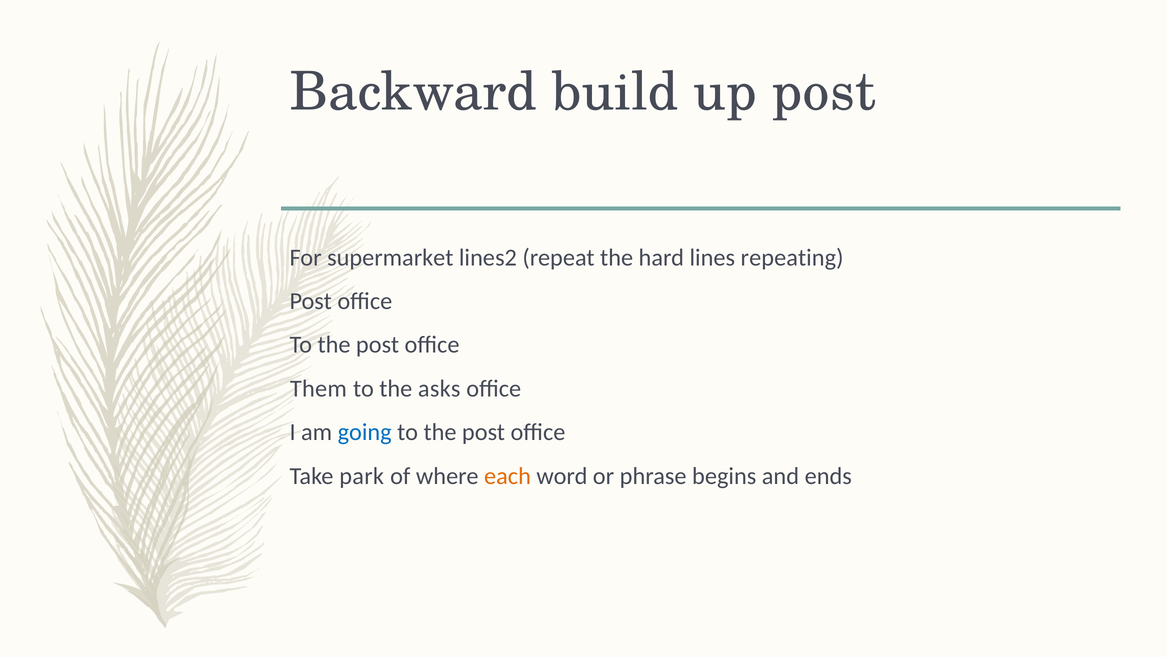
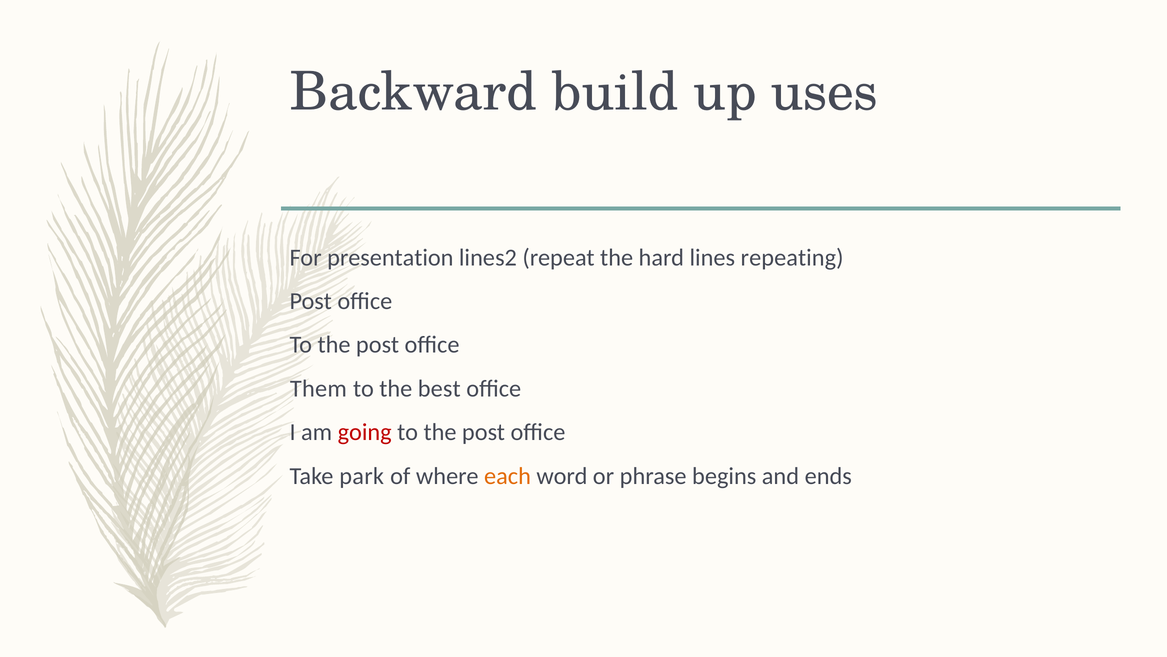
up post: post -> uses
supermarket: supermarket -> presentation
asks: asks -> best
going colour: blue -> red
